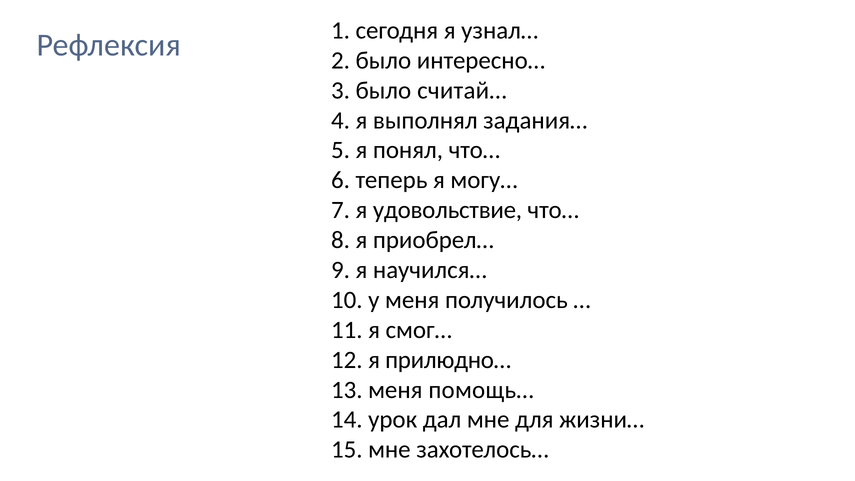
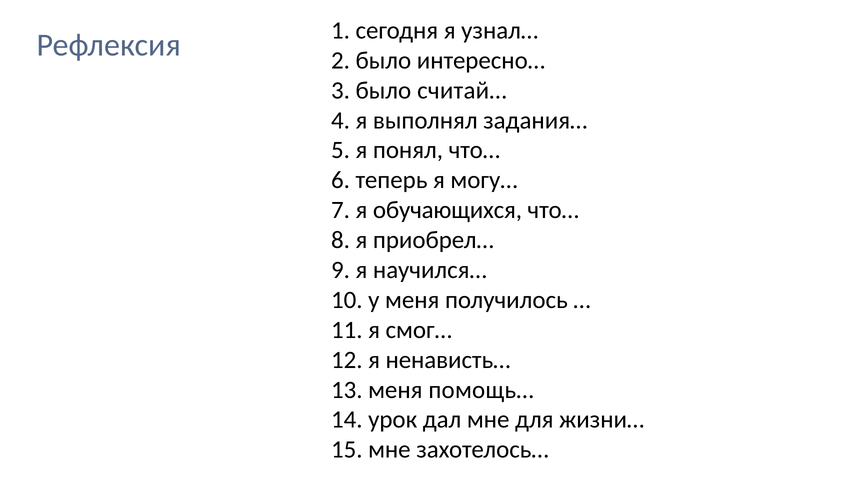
удовольствие: удовольствие -> обучающихся
прилюдно…: прилюдно… -> ненависть…
